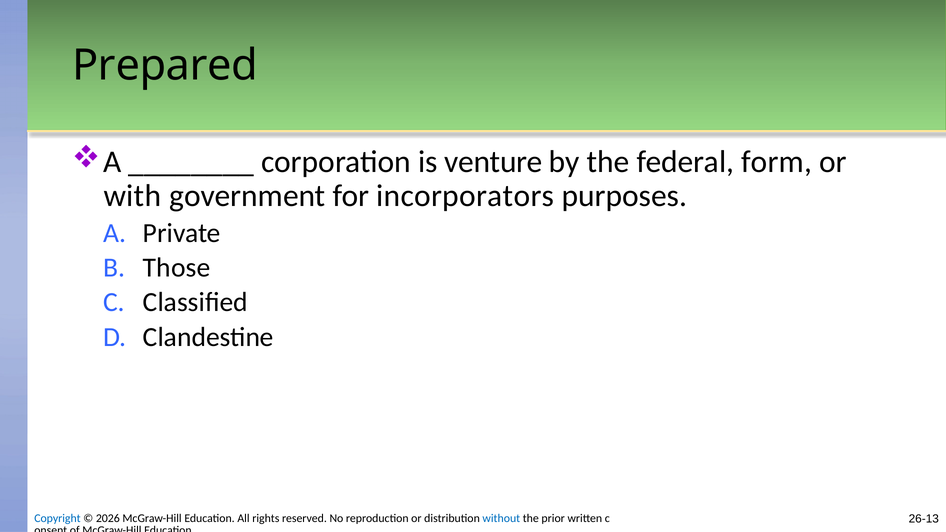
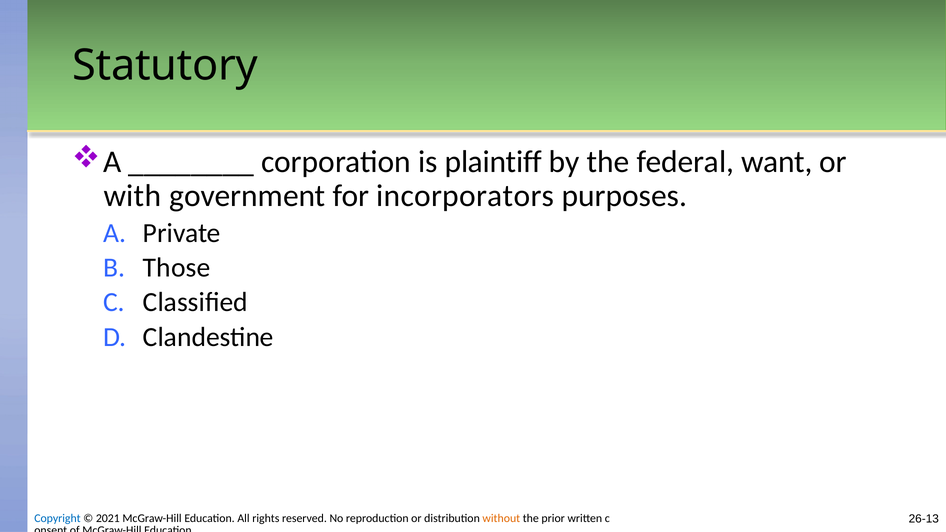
Prepared: Prepared -> Statutory
venture: venture -> plaintiff
form: form -> want
2026: 2026 -> 2021
without colour: blue -> orange
